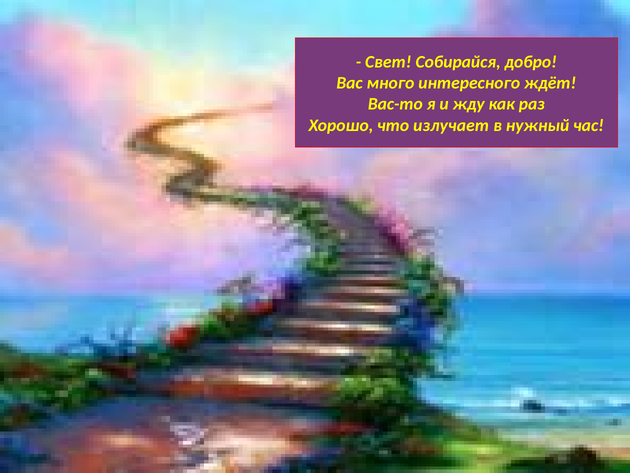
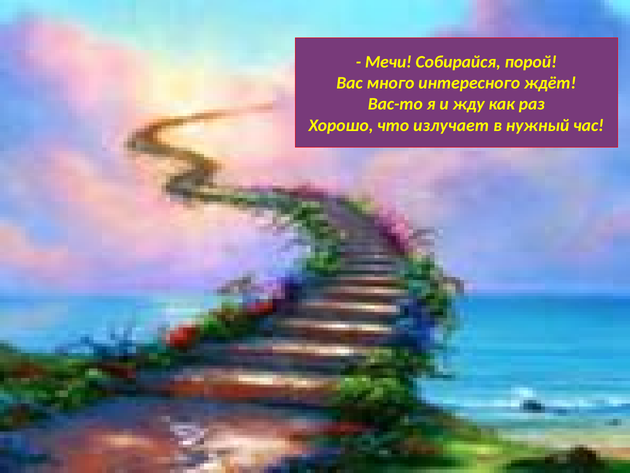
Свет: Свет -> Мечи
добро: добро -> порой
